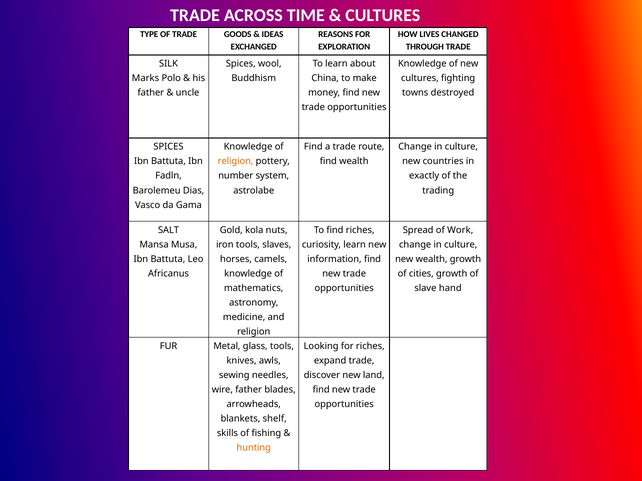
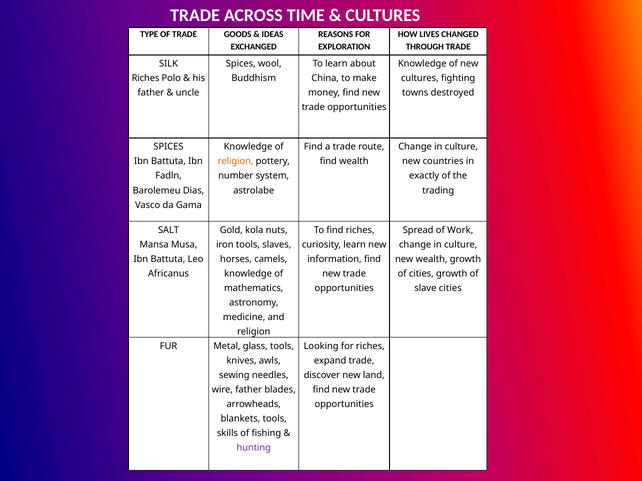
Marks at (145, 78): Marks -> Riches
slave hand: hand -> cities
blankets shelf: shelf -> tools
hunting colour: orange -> purple
